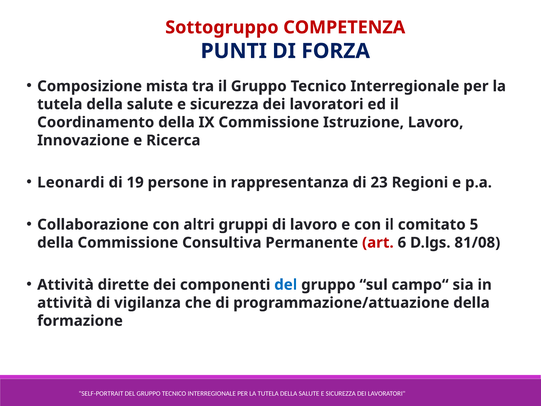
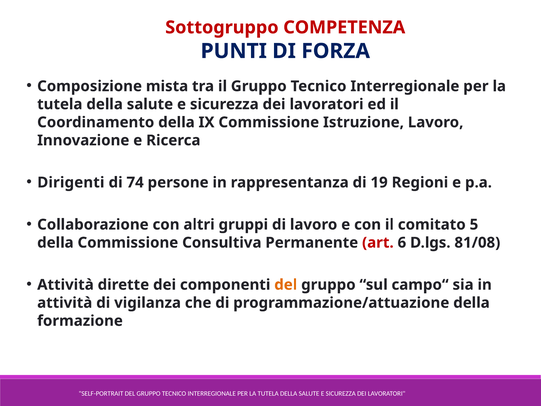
Leonardi: Leonardi -> Dirigenti
19: 19 -> 74
23: 23 -> 19
del at (286, 285) colour: blue -> orange
